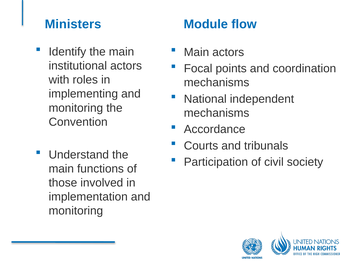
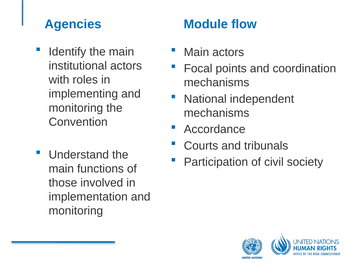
Ministers: Ministers -> Agencies
